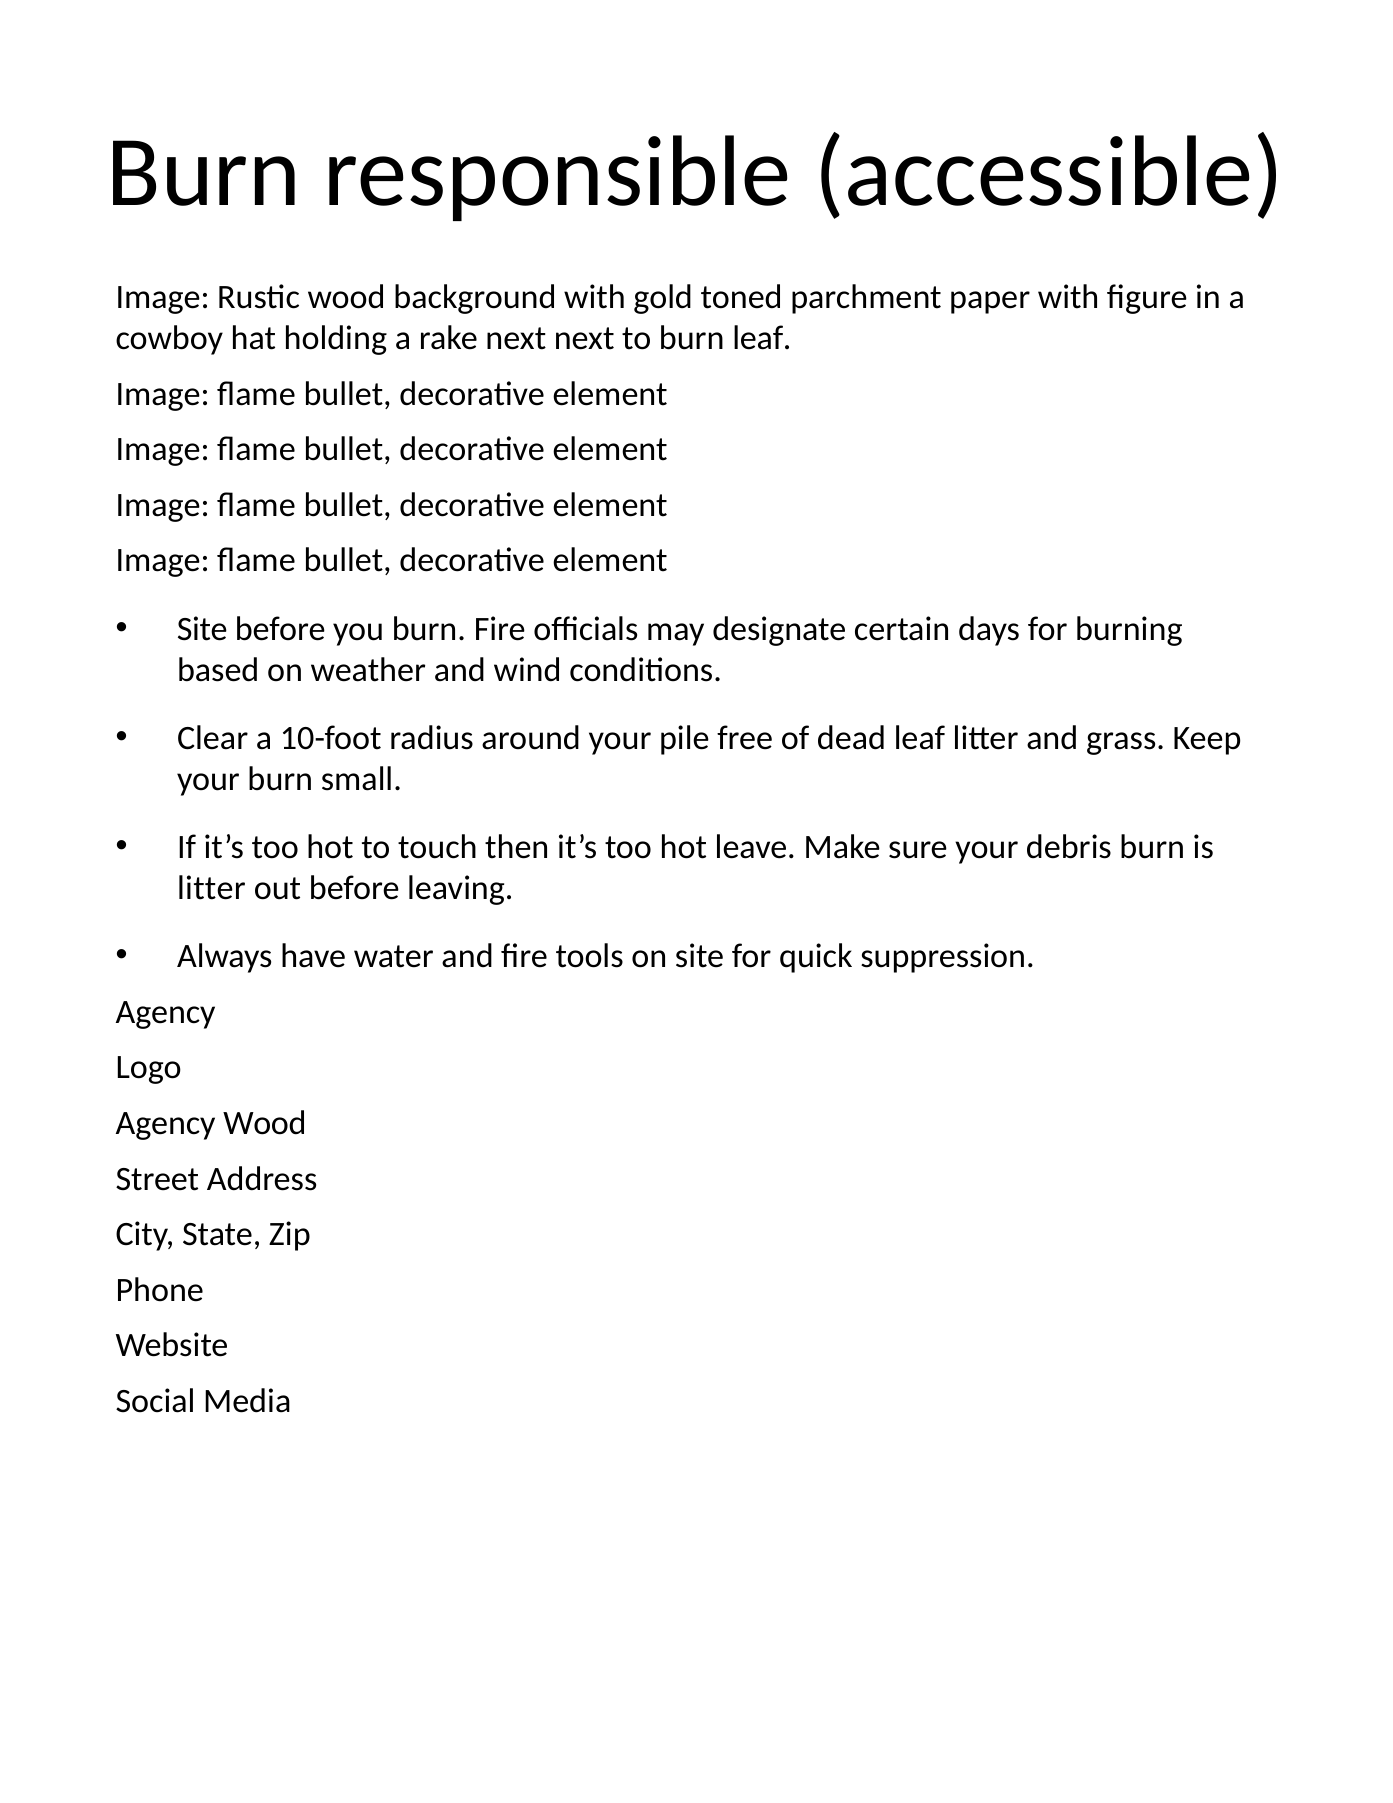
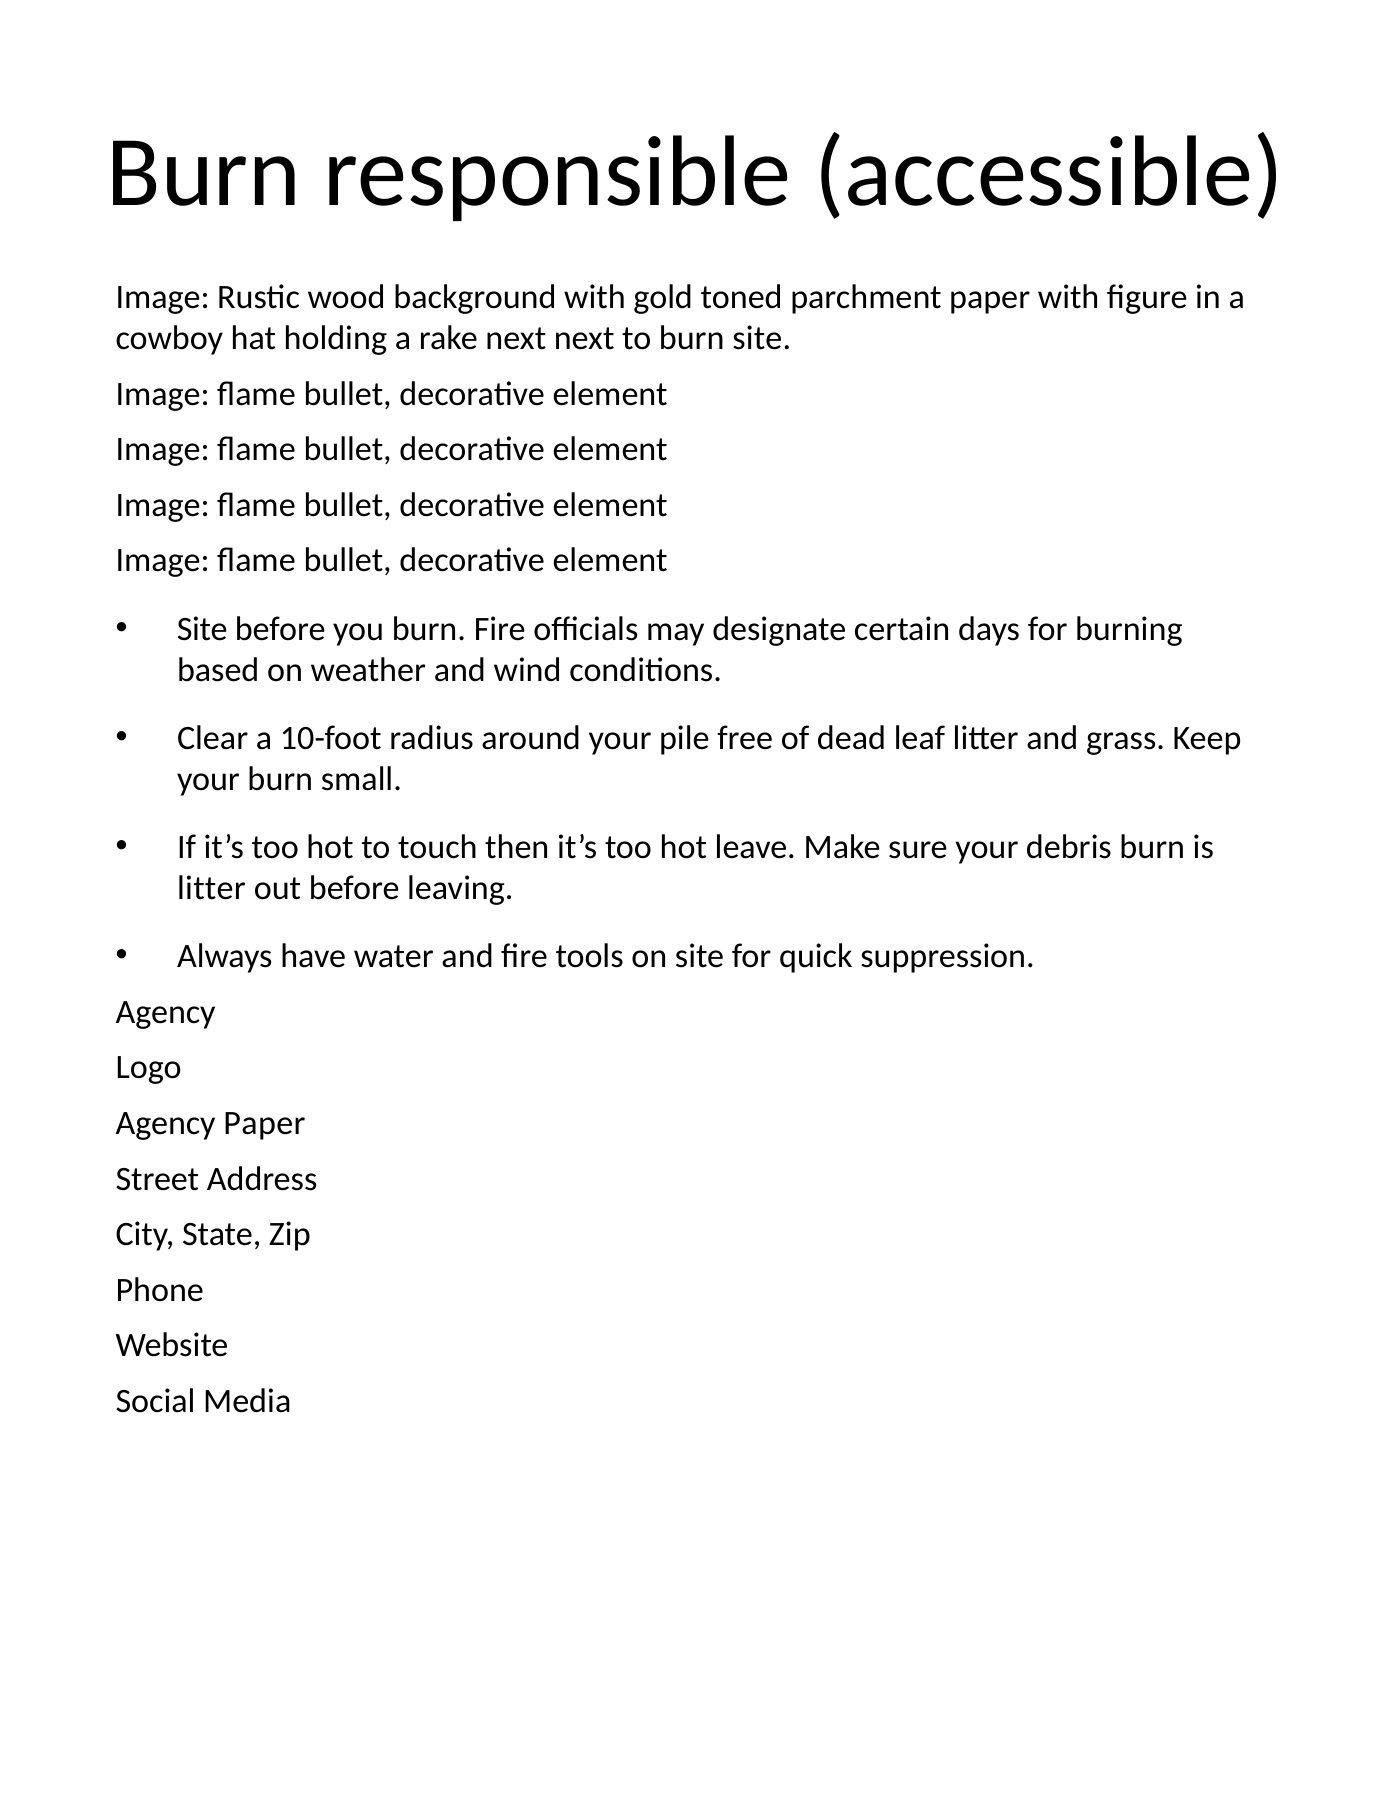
burn leaf: leaf -> site
Agency Wood: Wood -> Paper
